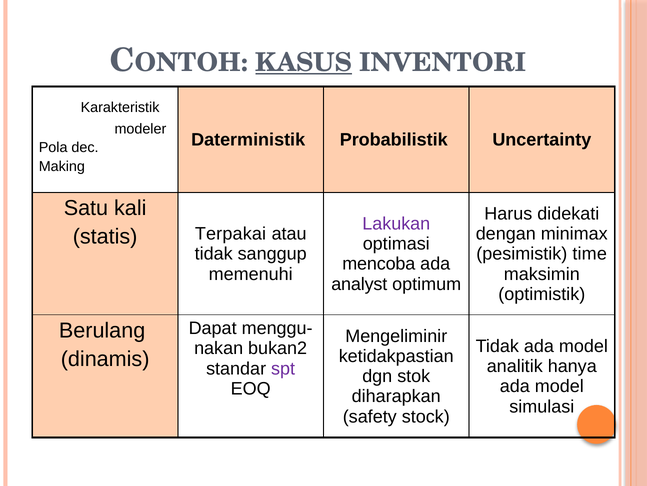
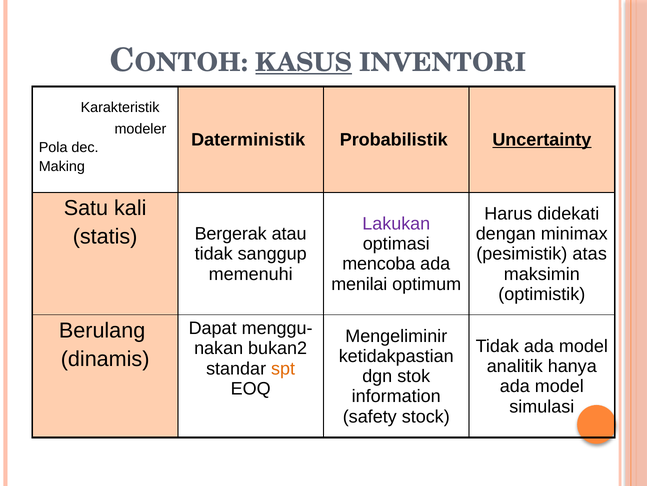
Uncertainty underline: none -> present
Terpakai: Terpakai -> Bergerak
time: time -> atas
analyst: analyst -> menilai
spt colour: purple -> orange
diharapkan: diharapkan -> information
